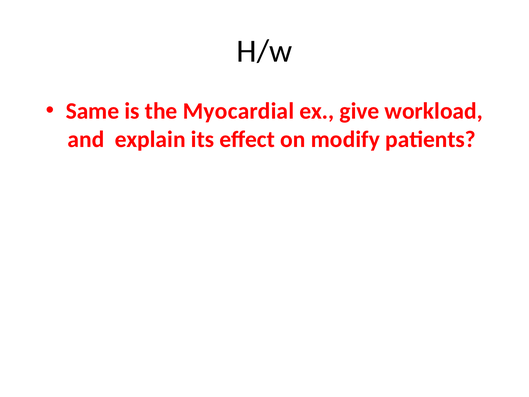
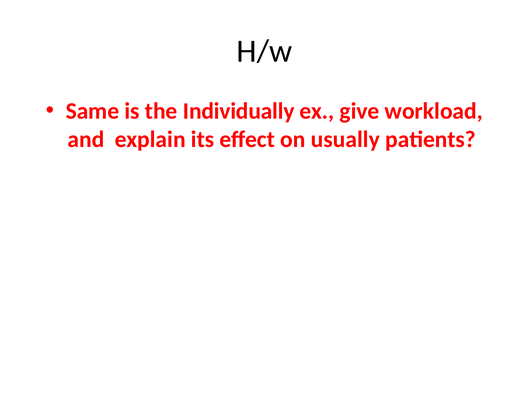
Myocardial: Myocardial -> Individually
modify: modify -> usually
